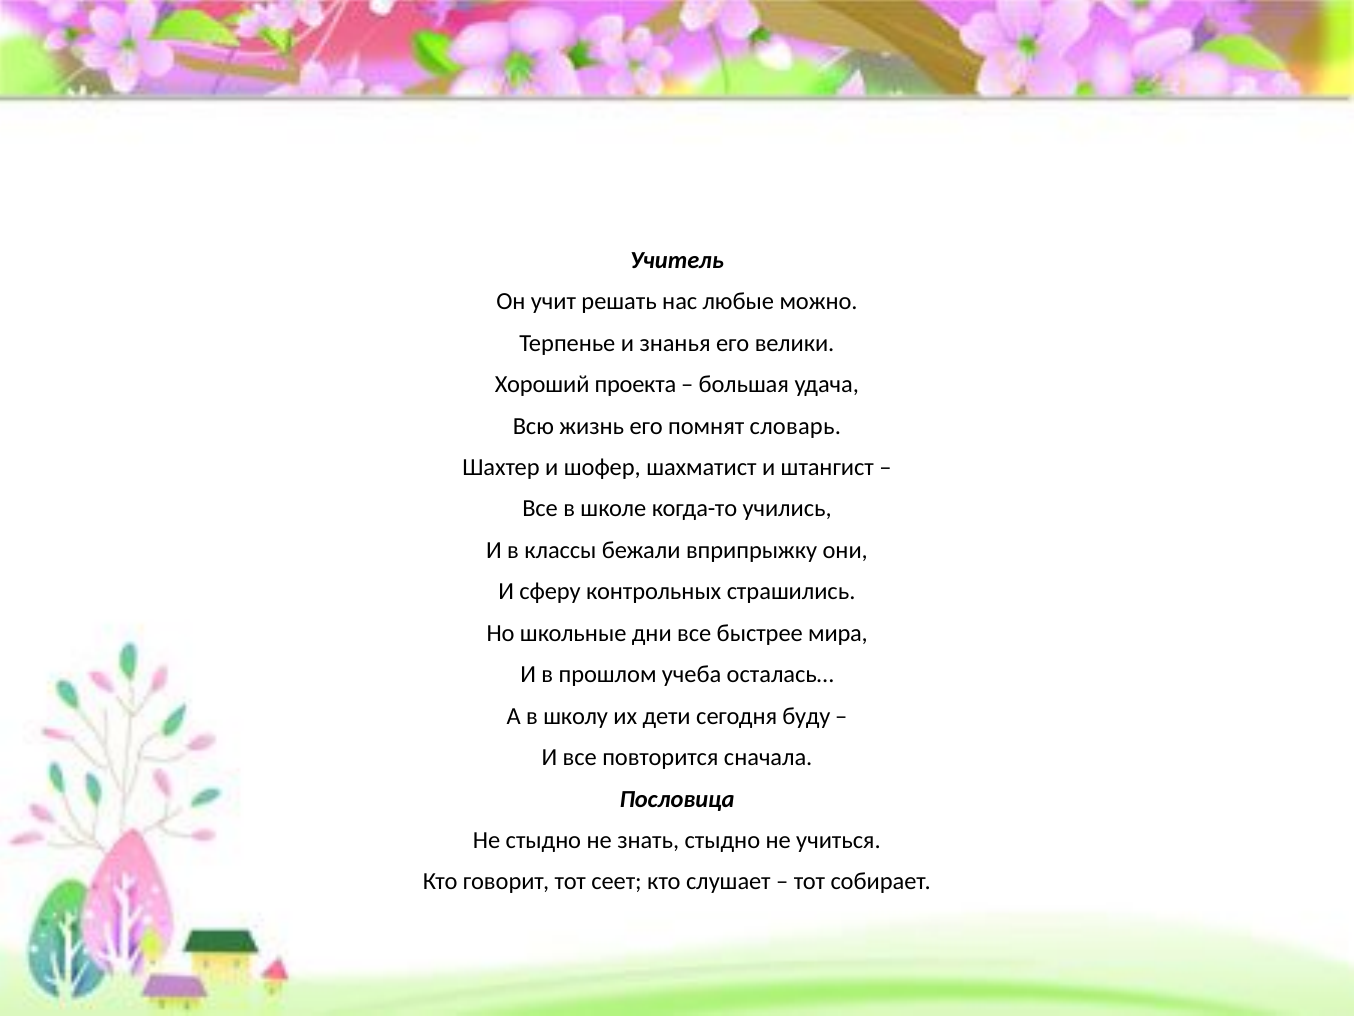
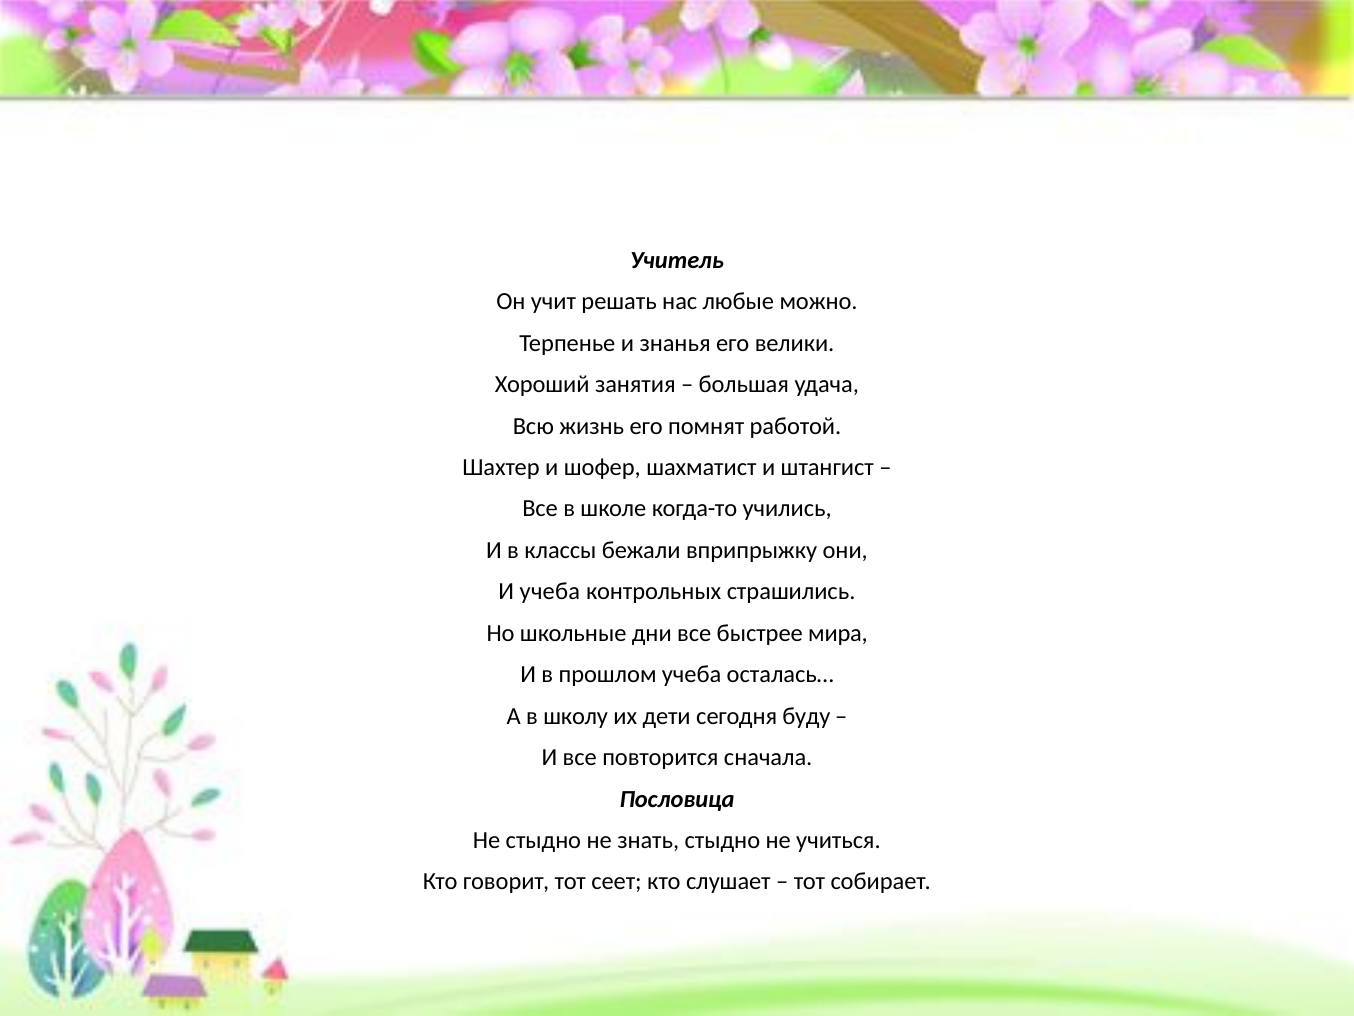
проекта: проекта -> занятия
словарь: словарь -> работой
И сферу: сферу -> учеба
